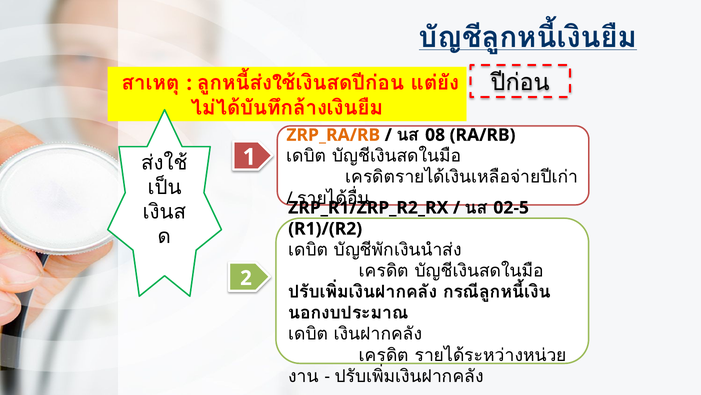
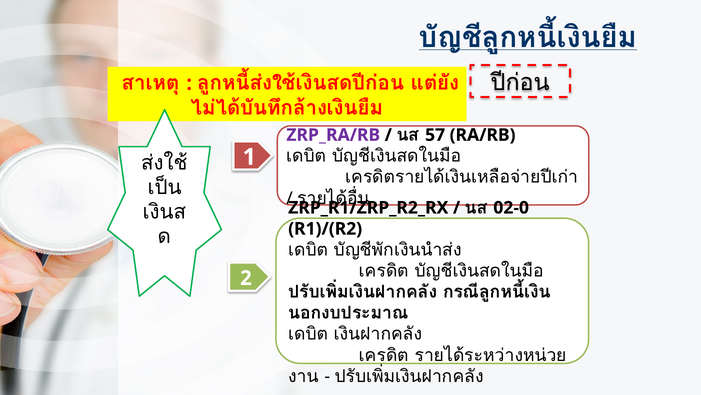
ZRP_RA/RB colour: orange -> purple
08: 08 -> 57
02-5: 02-5 -> 02-0
